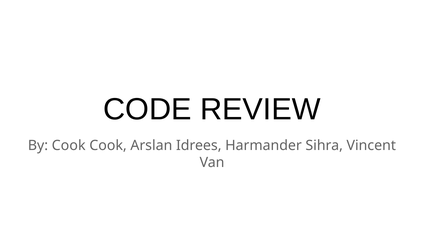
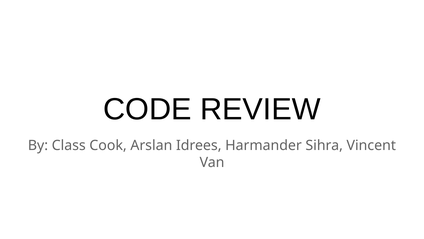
By Cook: Cook -> Class
